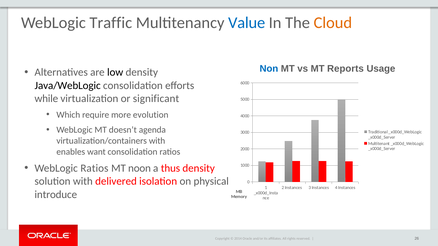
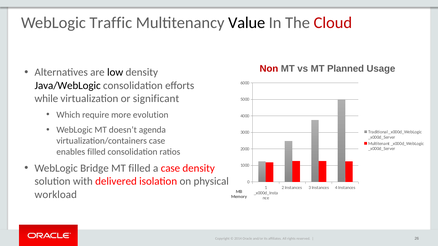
Value colour: blue -> black
Cloud colour: orange -> red
Non colour: blue -> red
Reports: Reports -> Planned
virtualization/containers with: with -> case
enables want: want -> filled
WebLogic Ratios: Ratios -> Bridge
MT noon: noon -> filled
a thus: thus -> case
introduce: introduce -> workload
